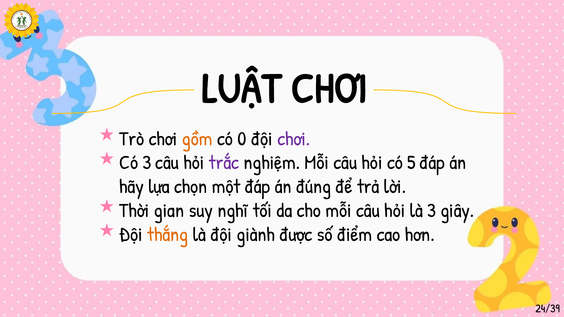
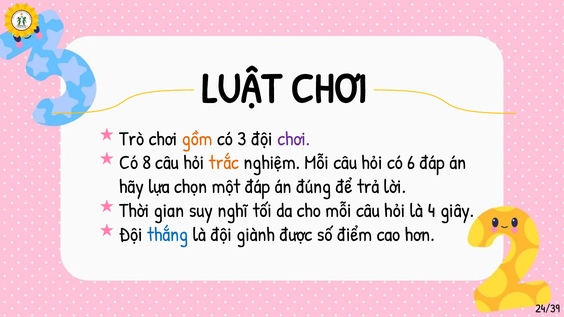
0: 0 -> 3
Có 3: 3 -> 8
trắc colour: purple -> orange
5: 5 -> 6
là 3: 3 -> 4
thắng colour: orange -> blue
